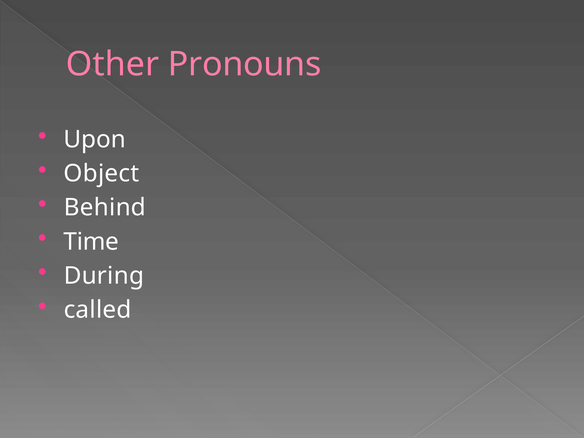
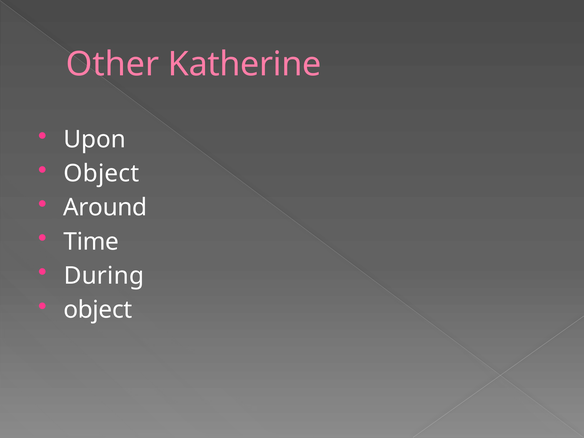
Pronouns: Pronouns -> Katherine
Behind: Behind -> Around
called at (98, 310): called -> object
